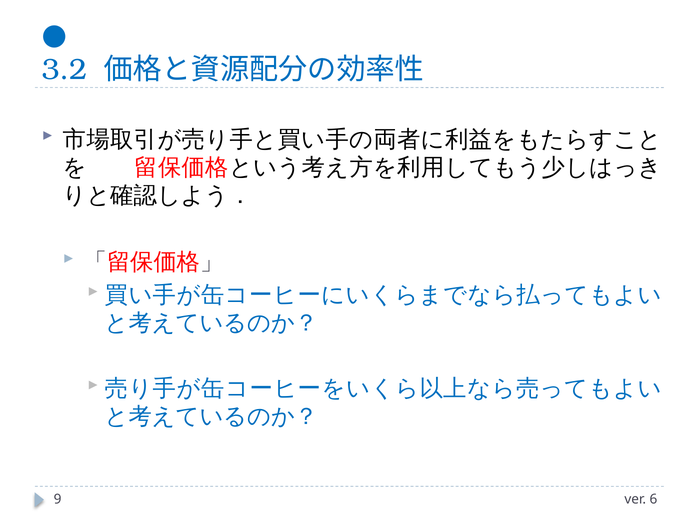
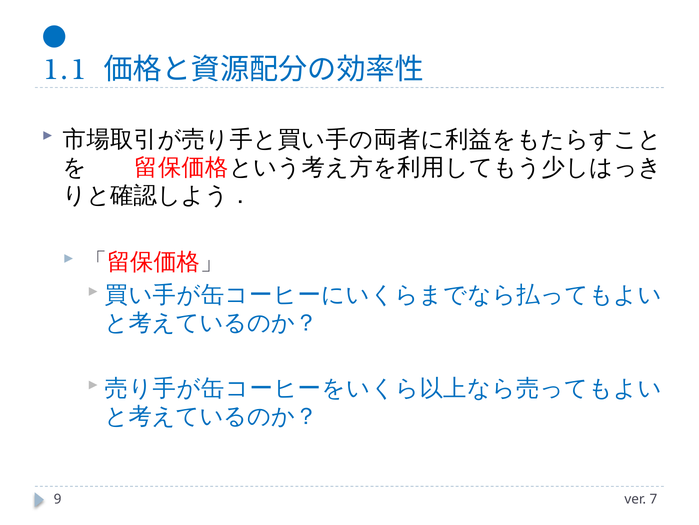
3.2: 3.2 -> 1.1
6: 6 -> 7
